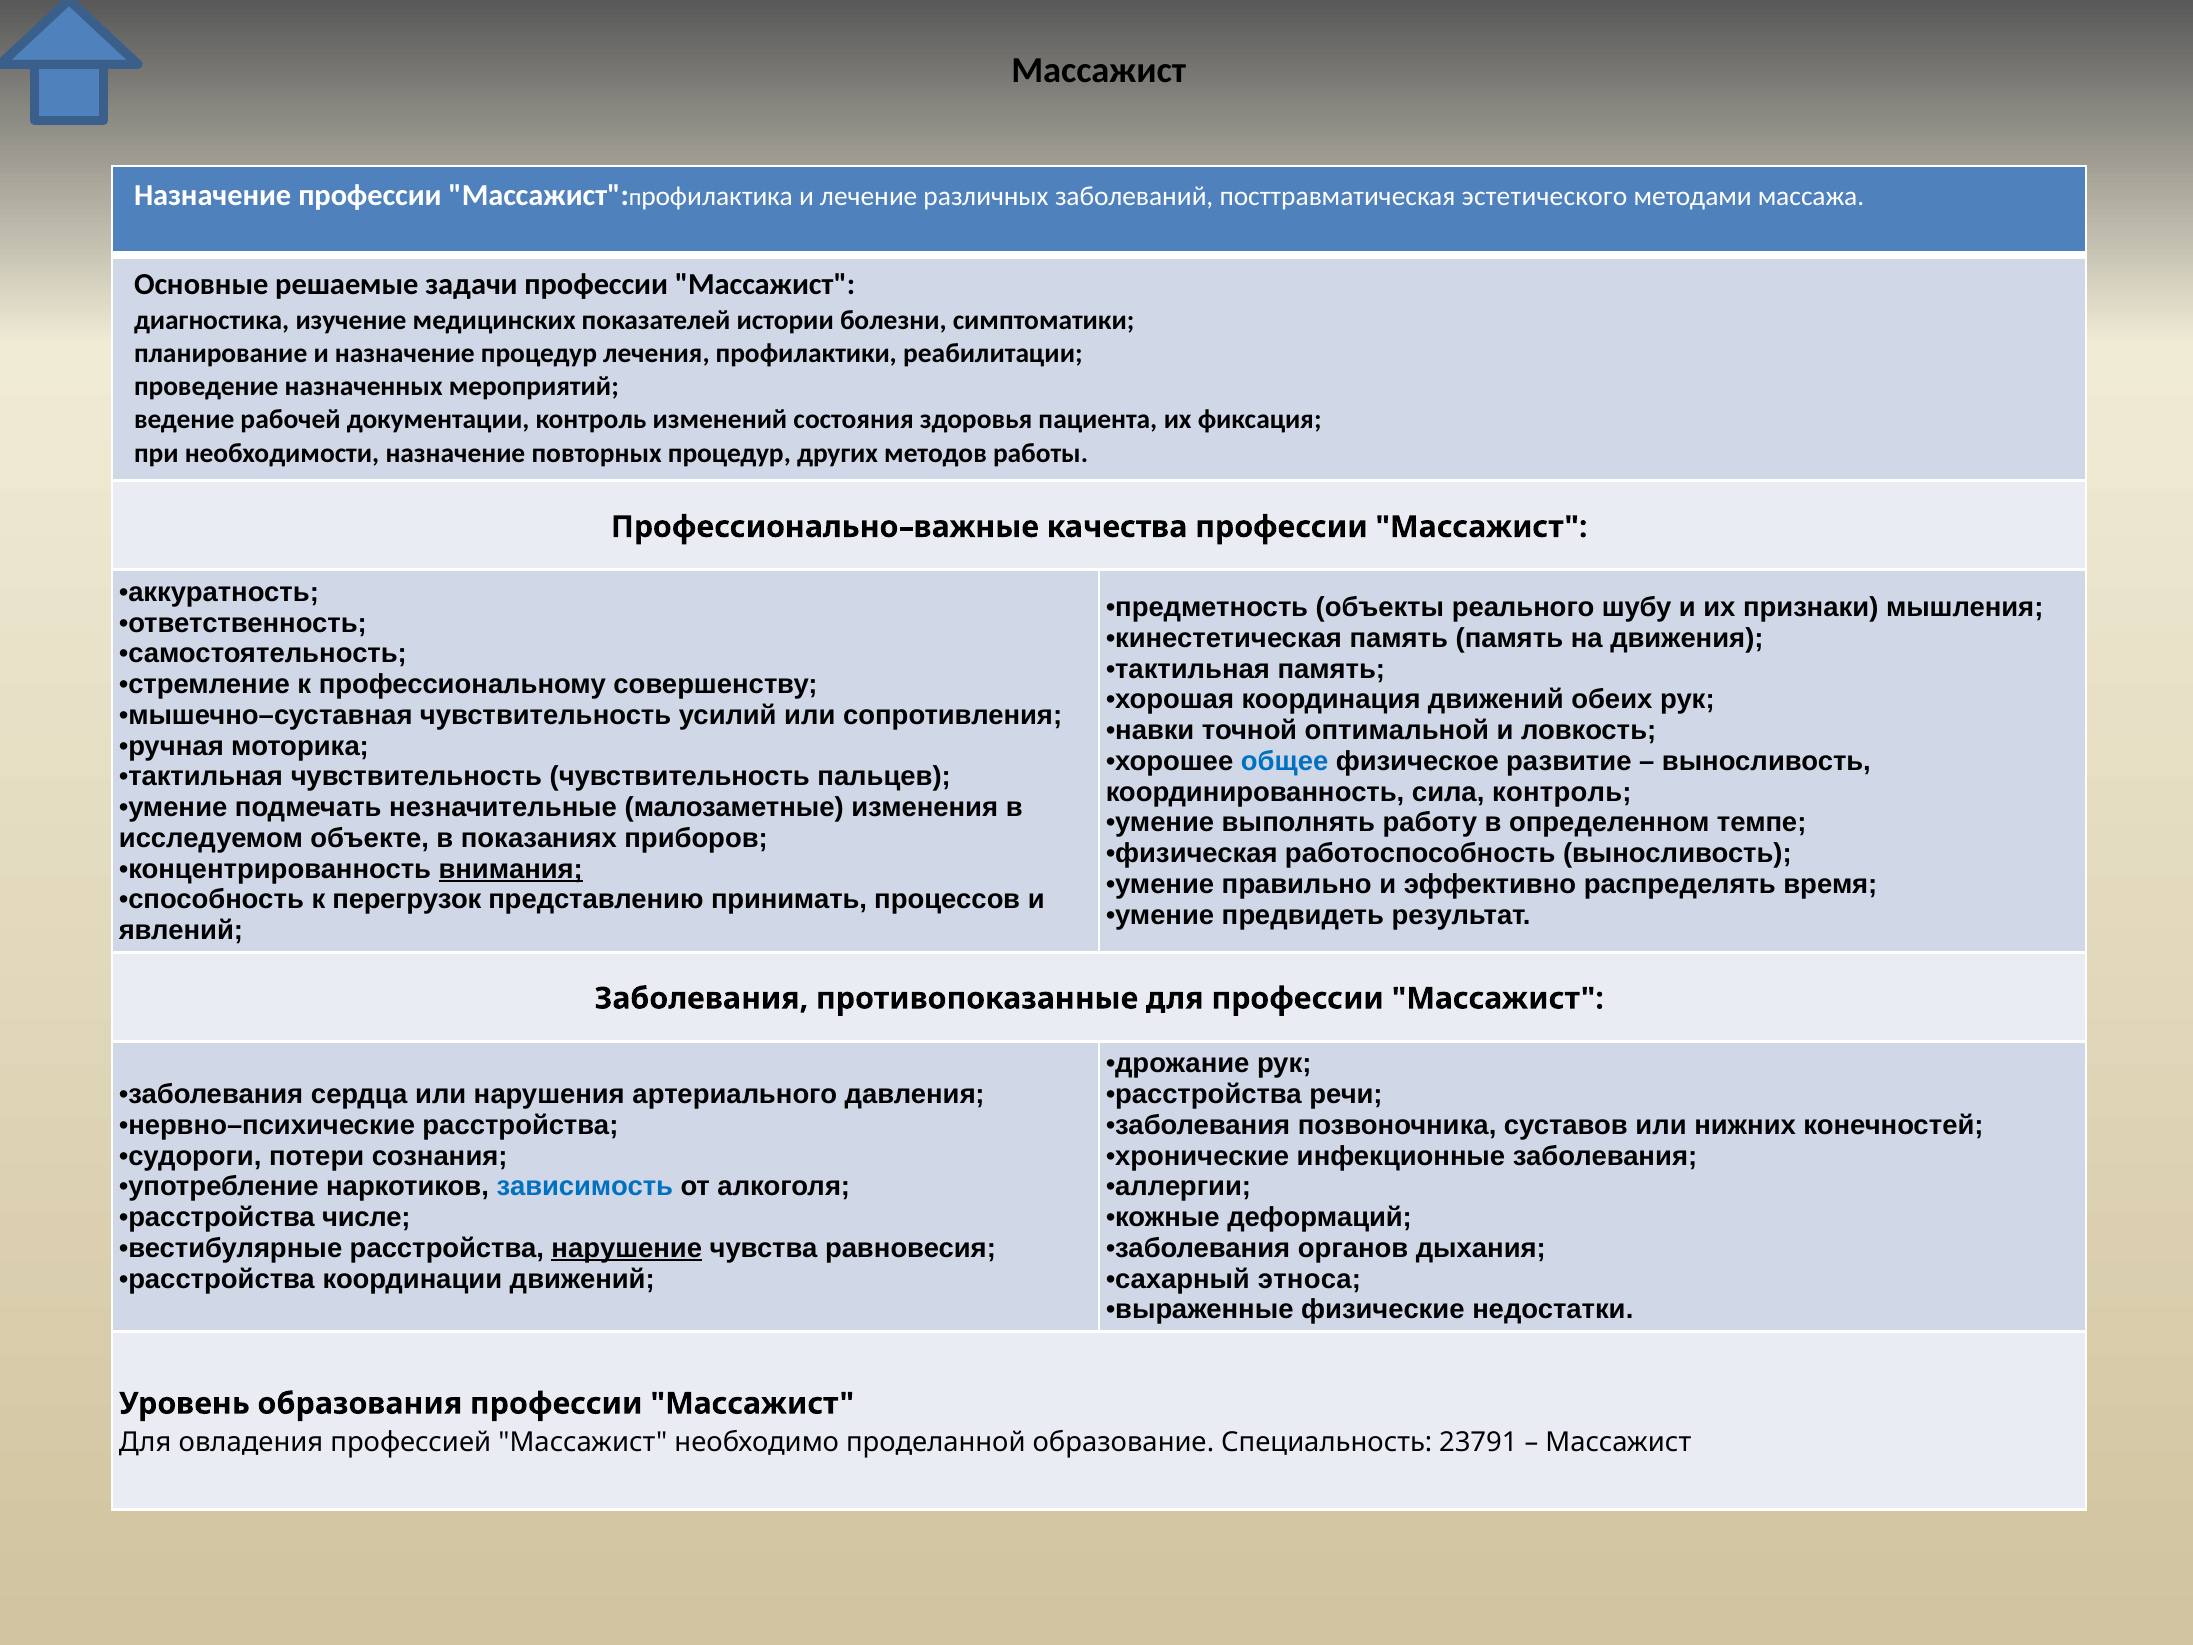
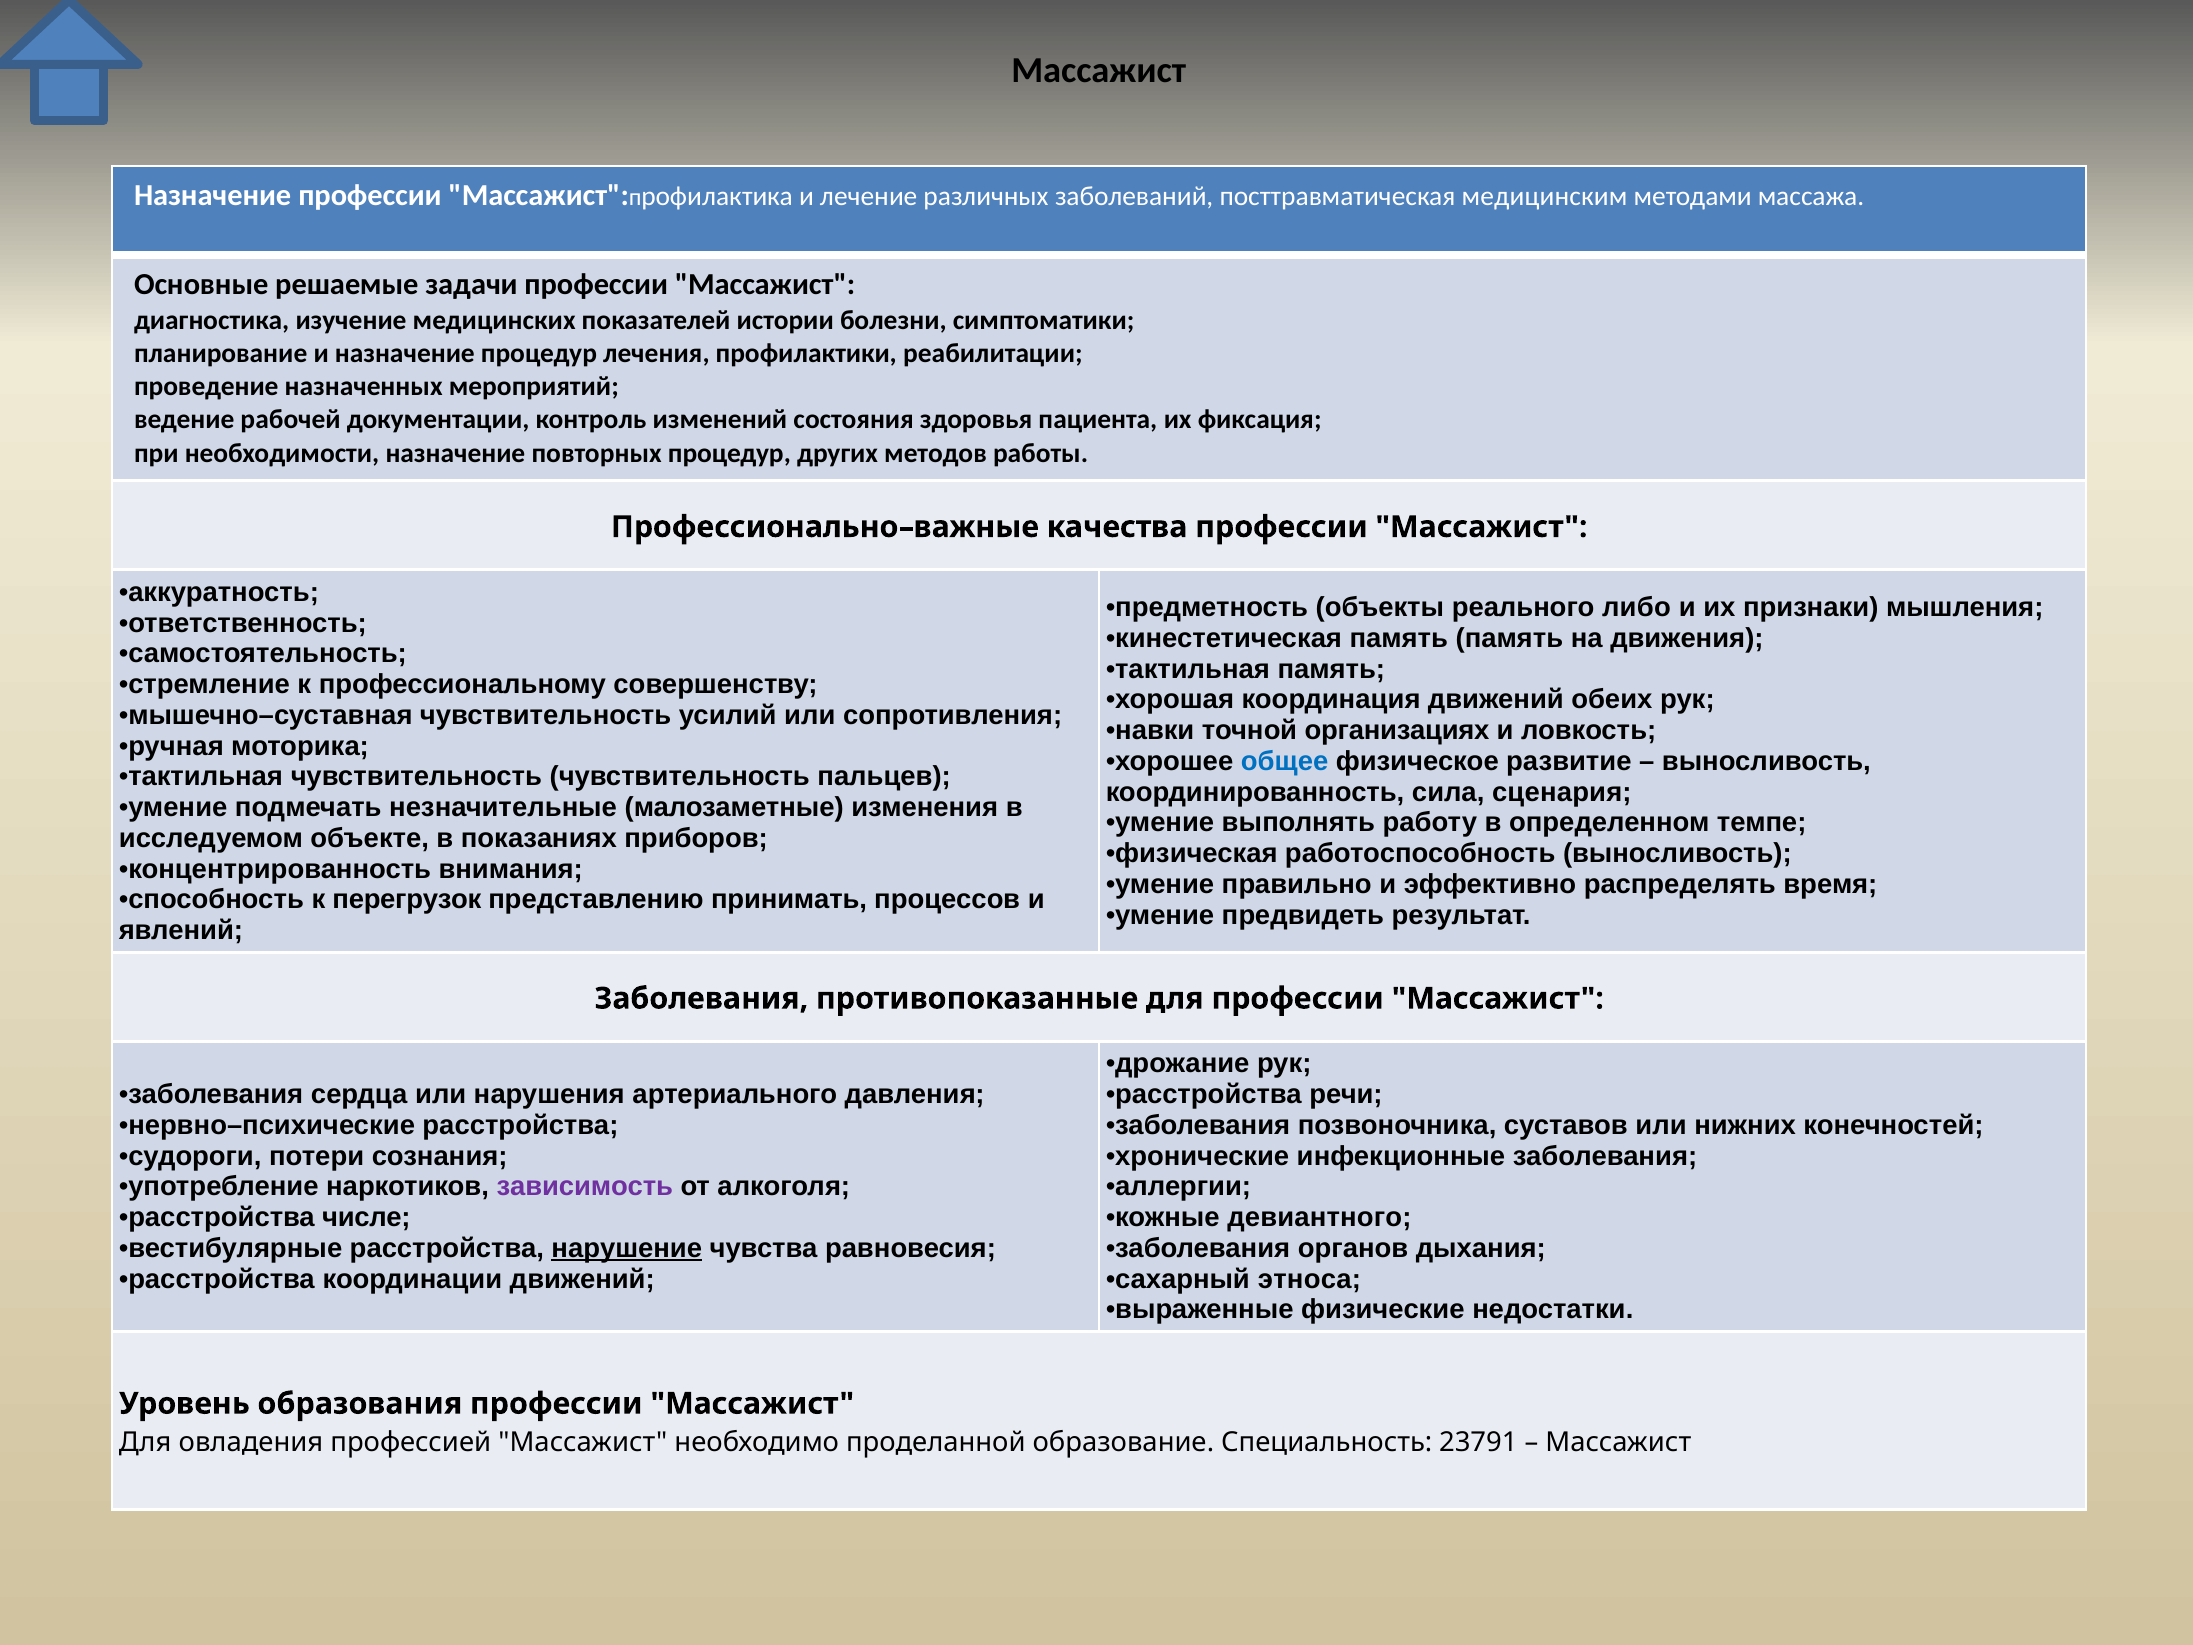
эстетического: эстетического -> медицинским
шубу: шубу -> либо
оптимальной: оптимальной -> организациях
сила контроль: контроль -> сценария
внимания underline: present -> none
зависимость colour: blue -> purple
деформаций: деформаций -> девиантного
